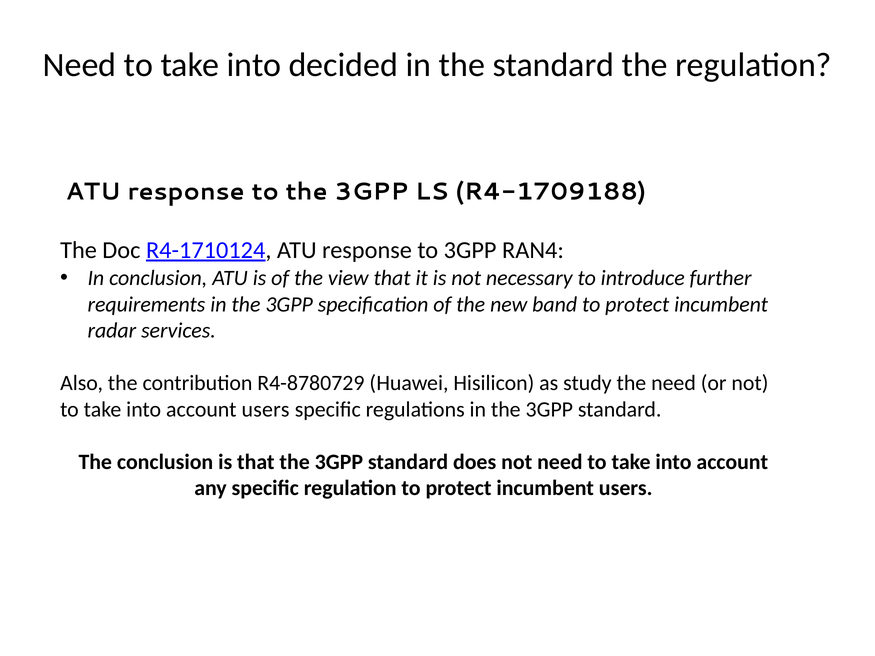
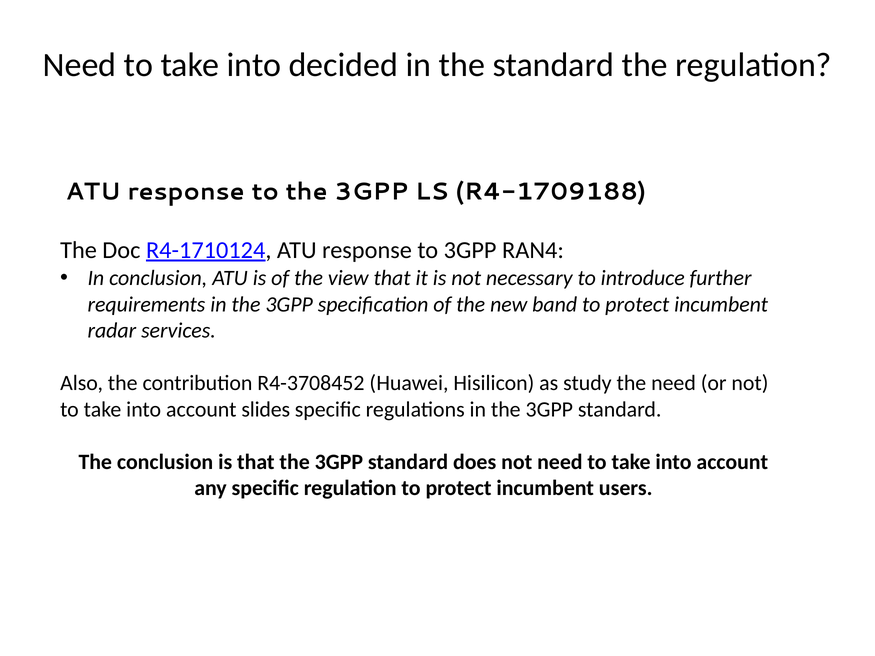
R4-8780729: R4-8780729 -> R4-3708452
account users: users -> slides
